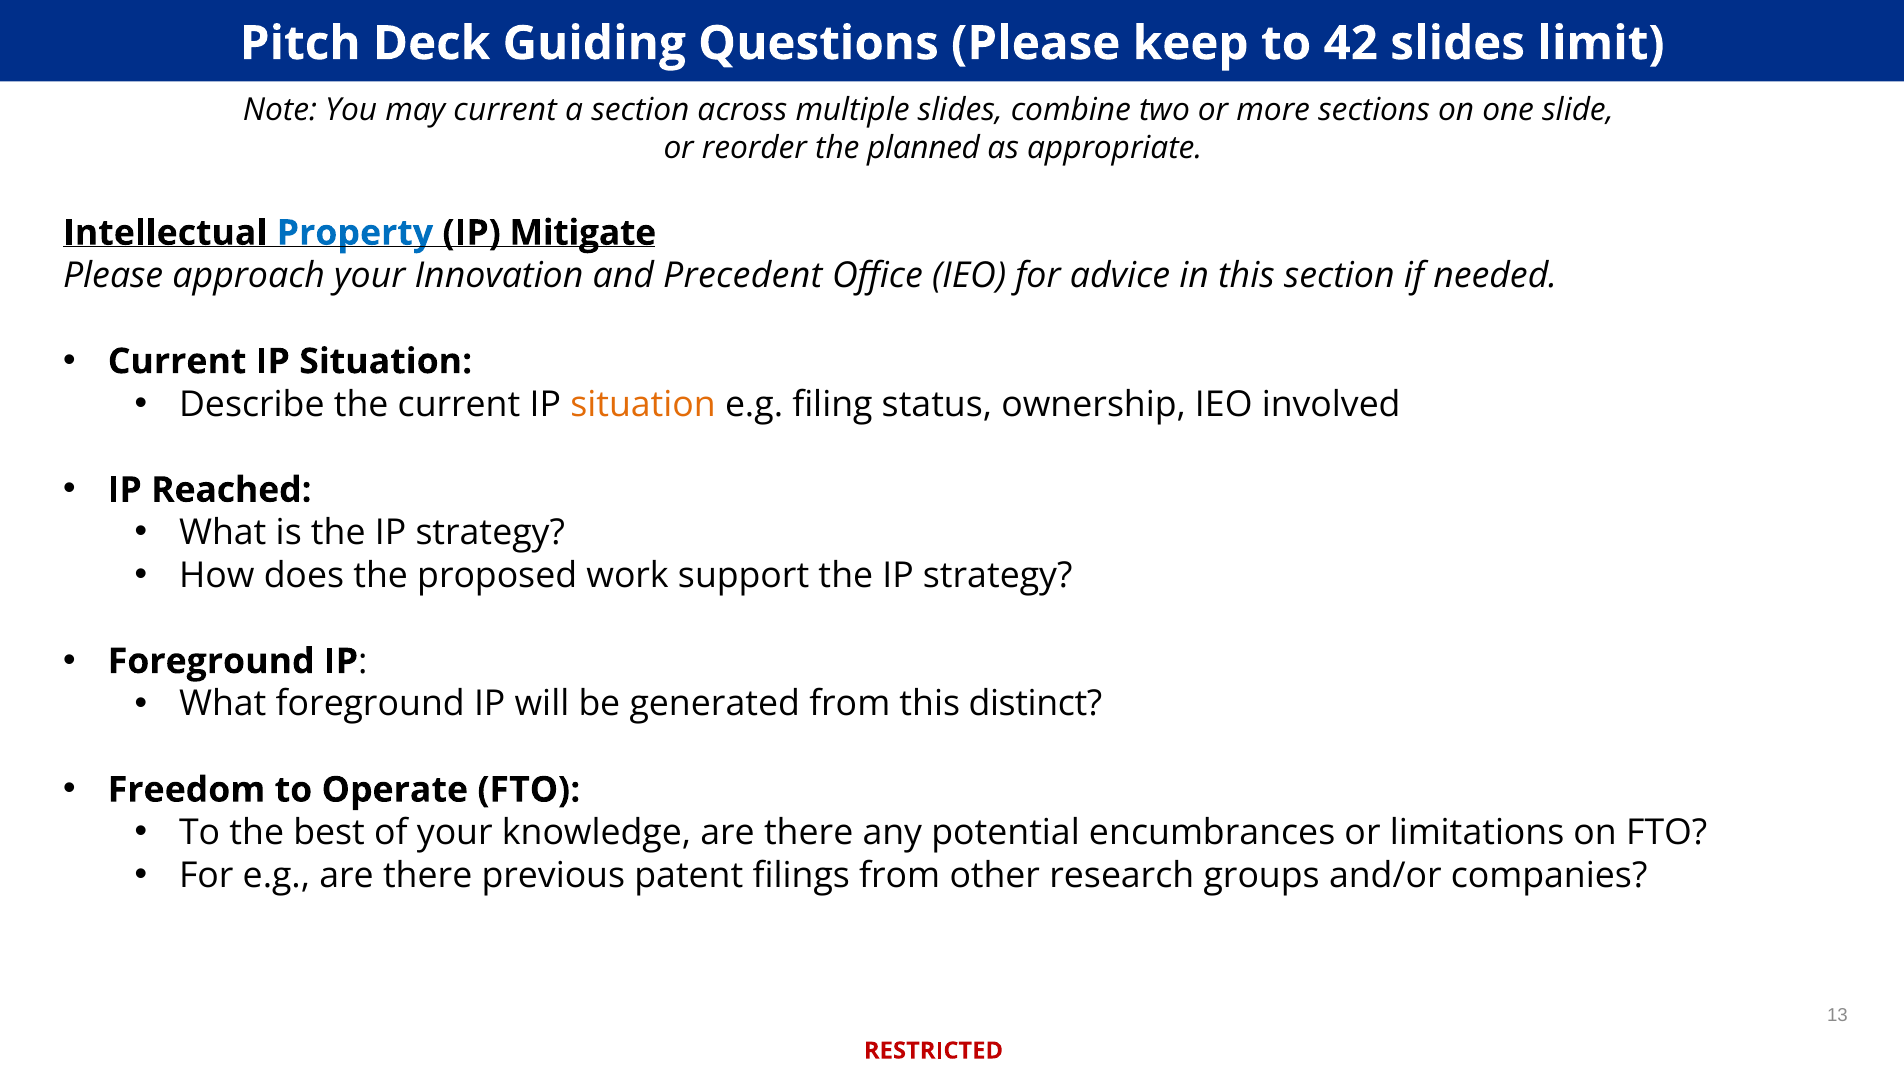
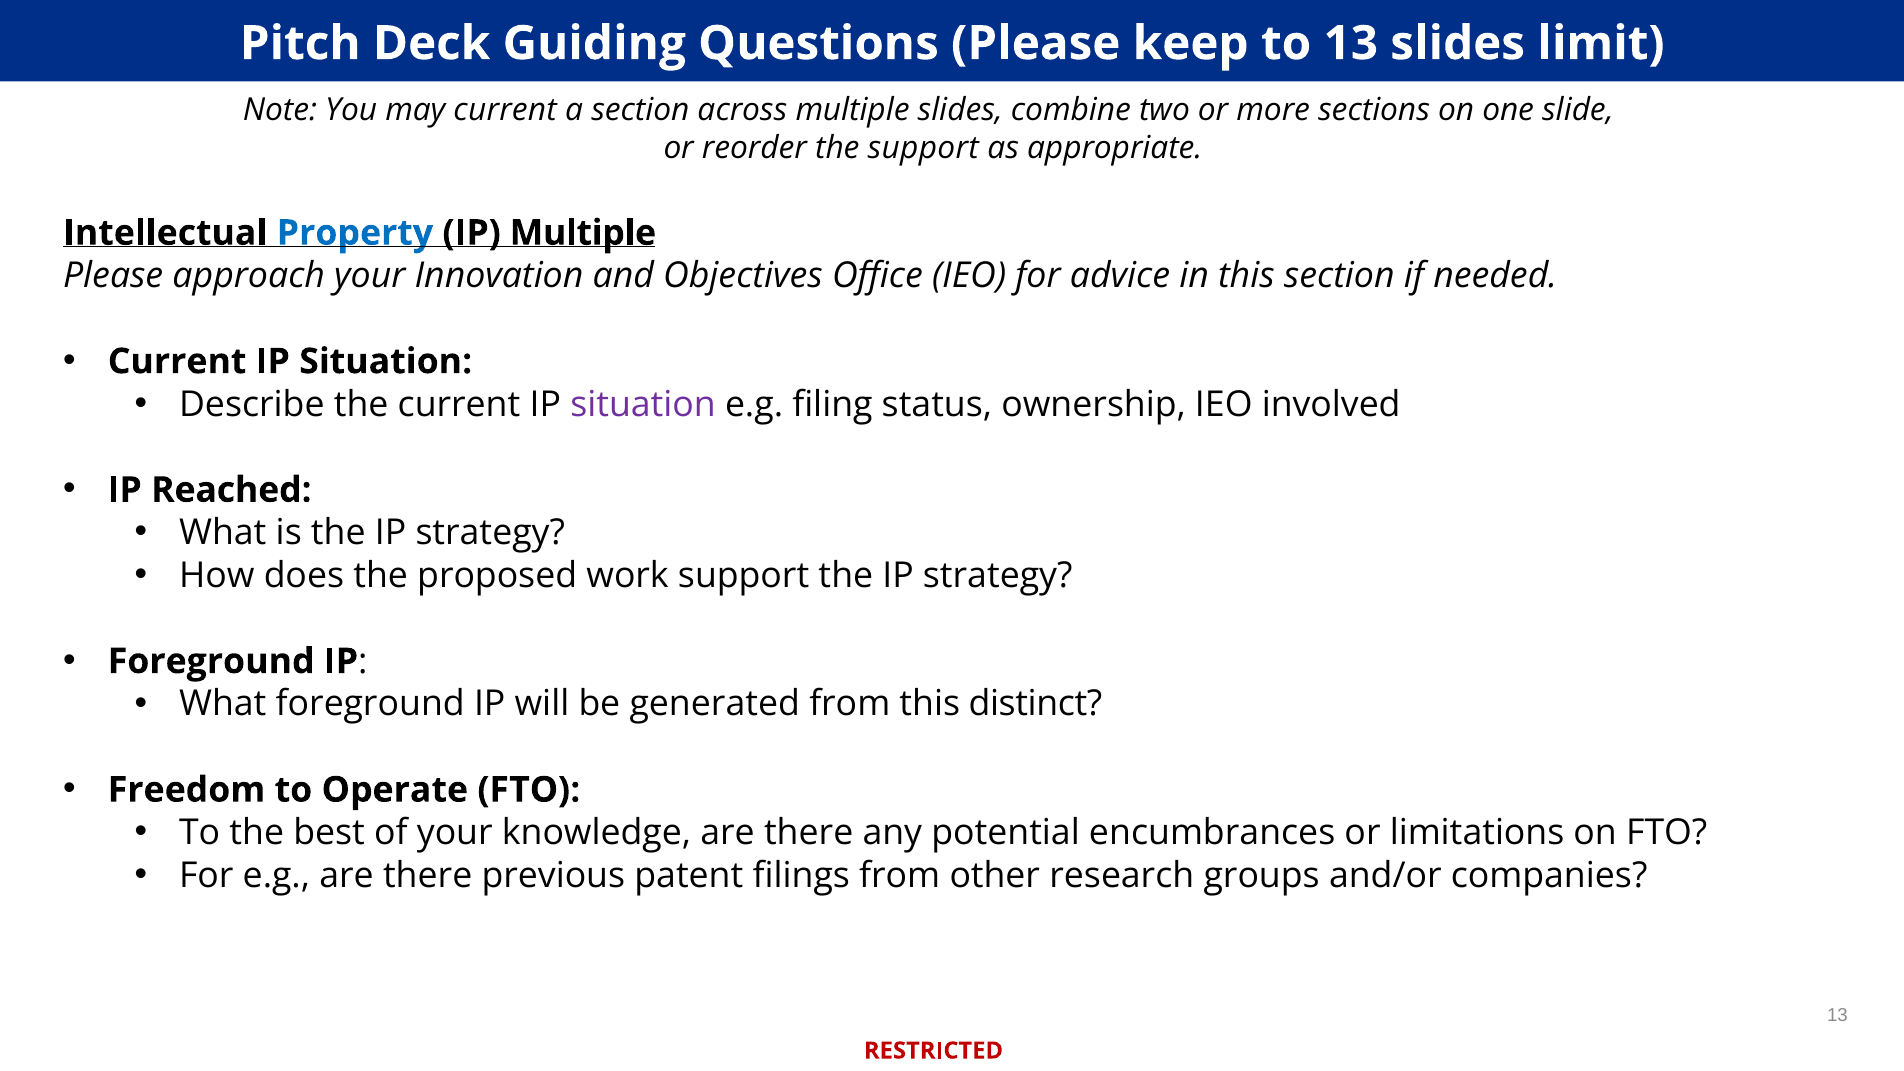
to 42: 42 -> 13
the planned: planned -> support
IP Mitigate: Mitigate -> Multiple
Precedent: Precedent -> Objectives
situation at (643, 404) colour: orange -> purple
